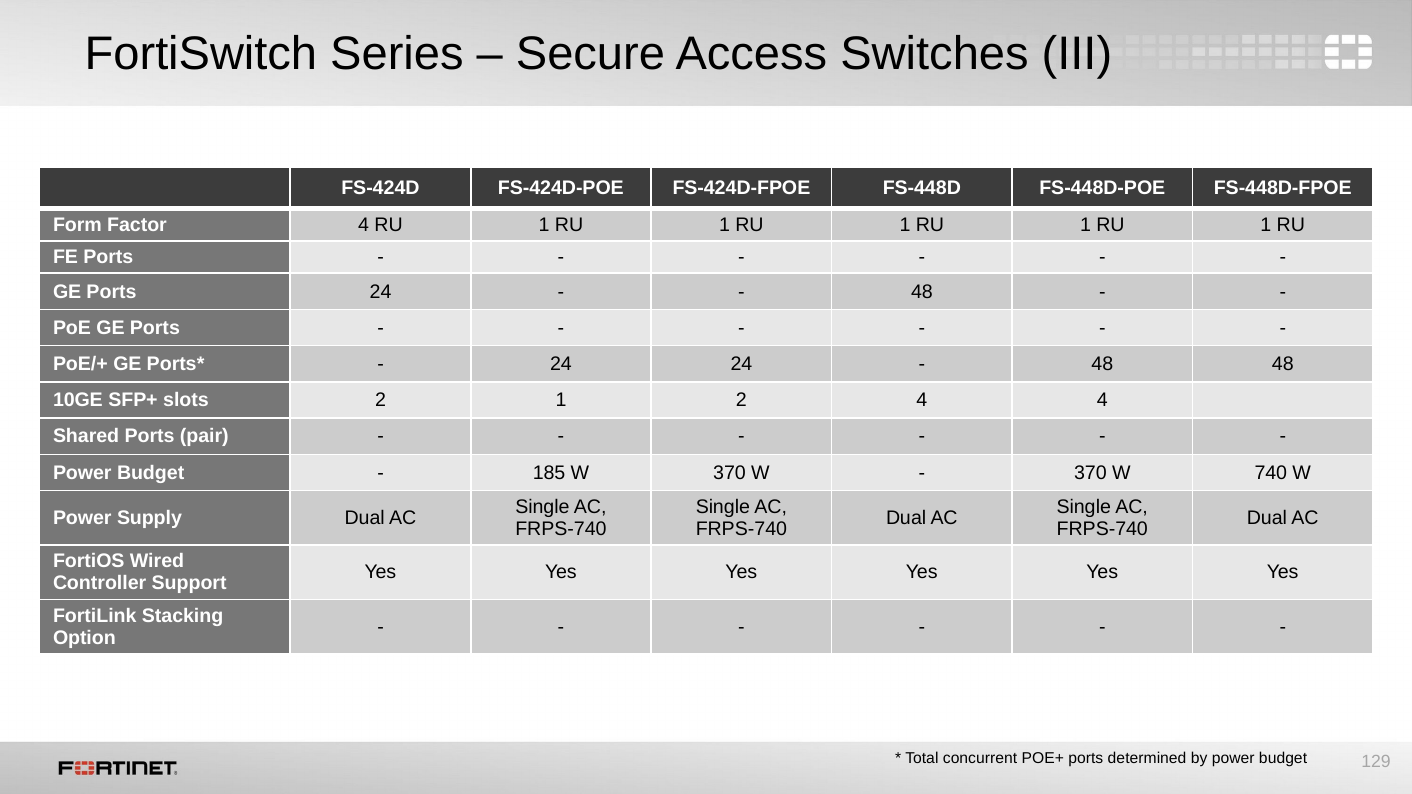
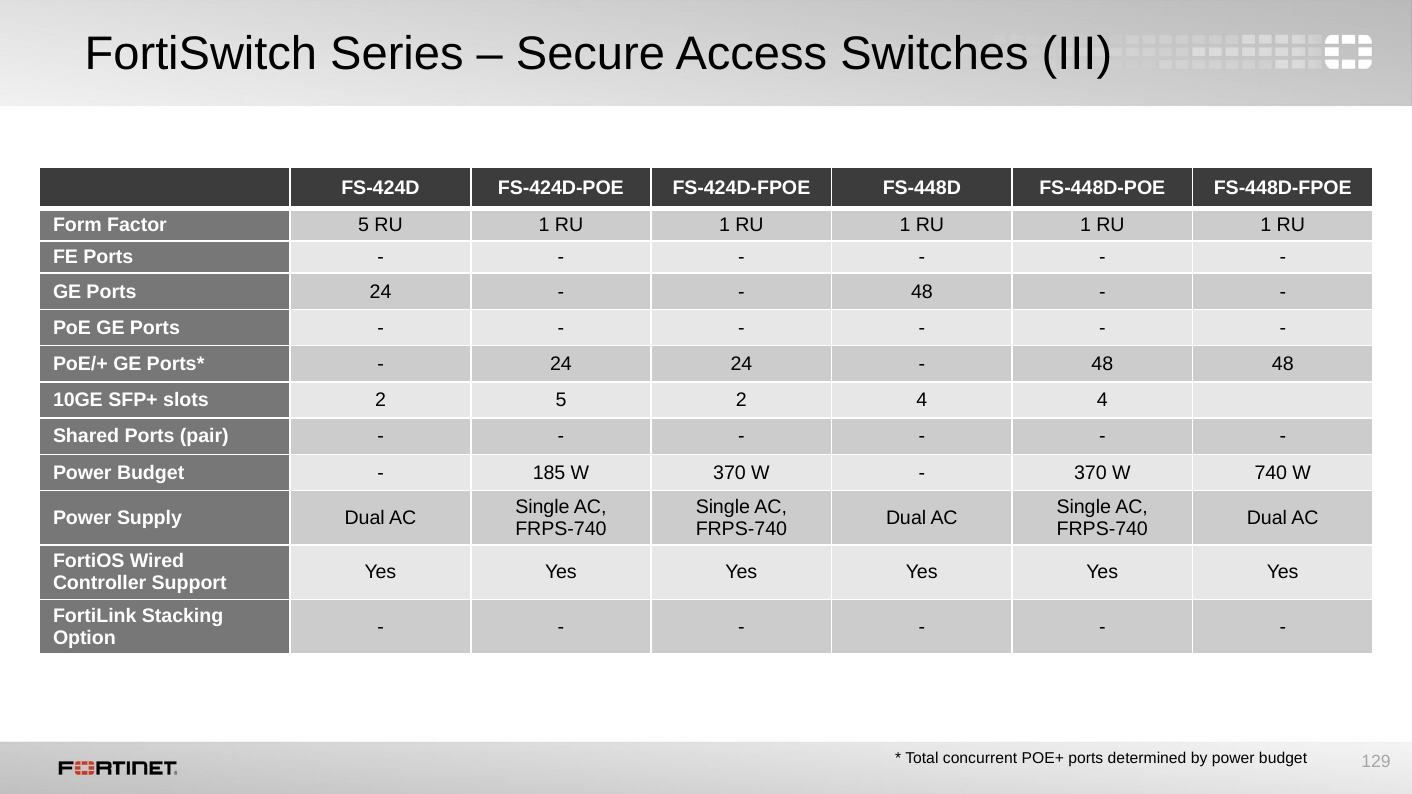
Factor 4: 4 -> 5
2 1: 1 -> 5
